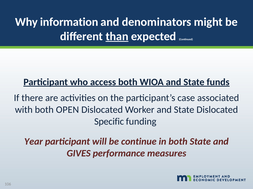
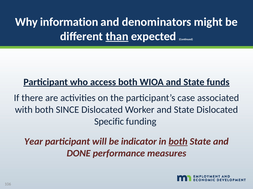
OPEN: OPEN -> SINCE
continue: continue -> indicator
both at (178, 142) underline: none -> present
GIVES: GIVES -> DONE
